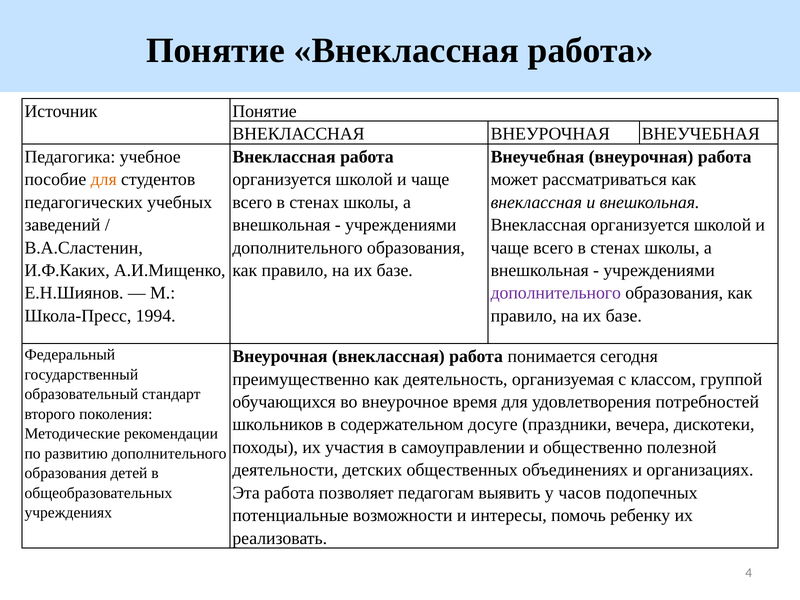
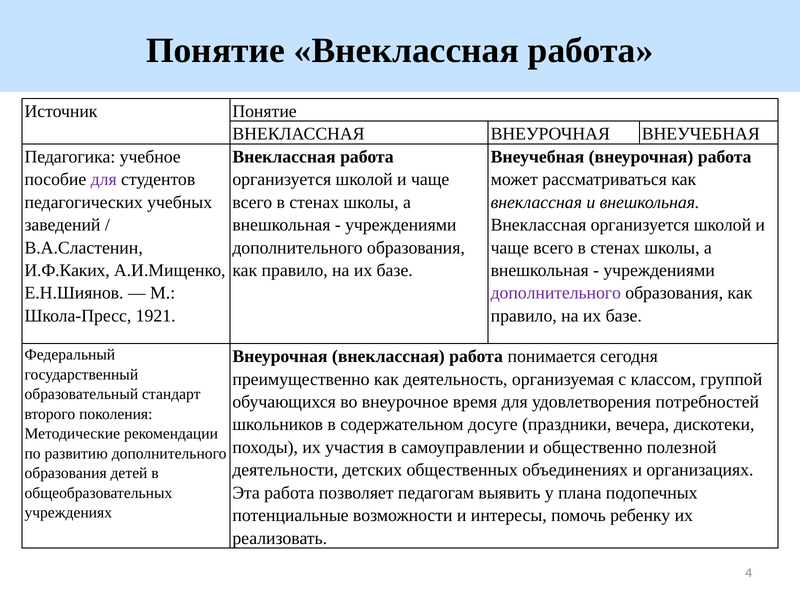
для at (104, 180) colour: orange -> purple
1994: 1994 -> 1921
часов: часов -> плана
